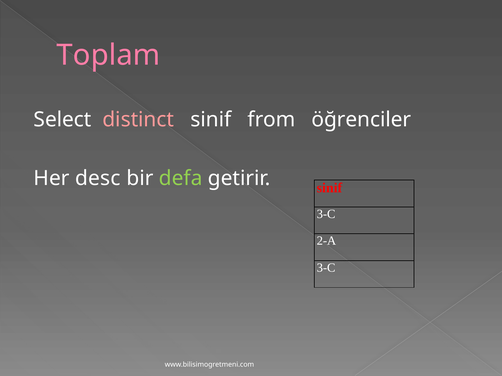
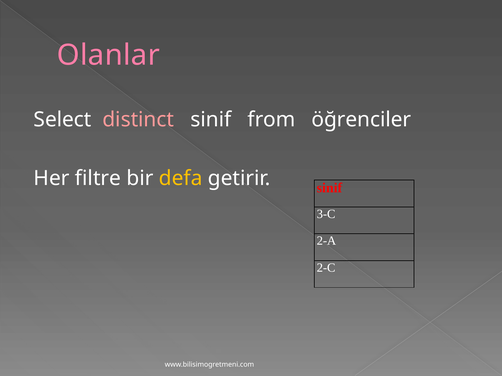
Toplam: Toplam -> Olanlar
desc: desc -> filtre
defa colour: light green -> yellow
3-C at (326, 268): 3-C -> 2-C
